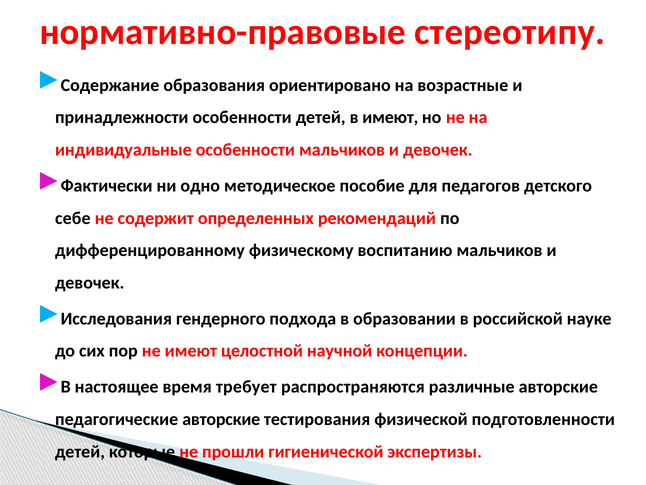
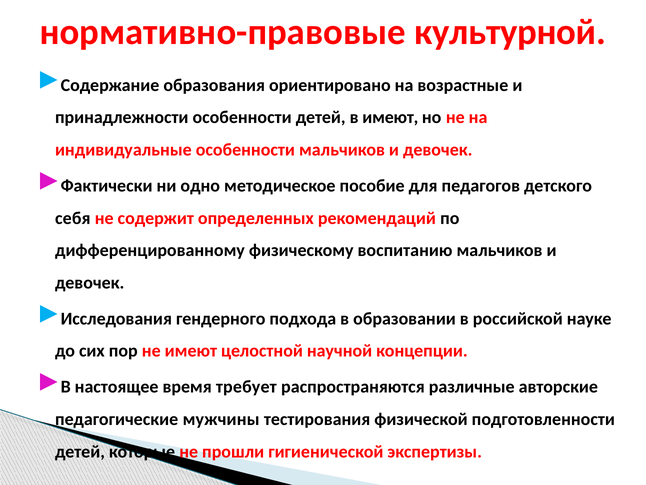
стереотипу: стереотипу -> культурной
себе: себе -> себя
педагогические авторские: авторские -> мужчины
